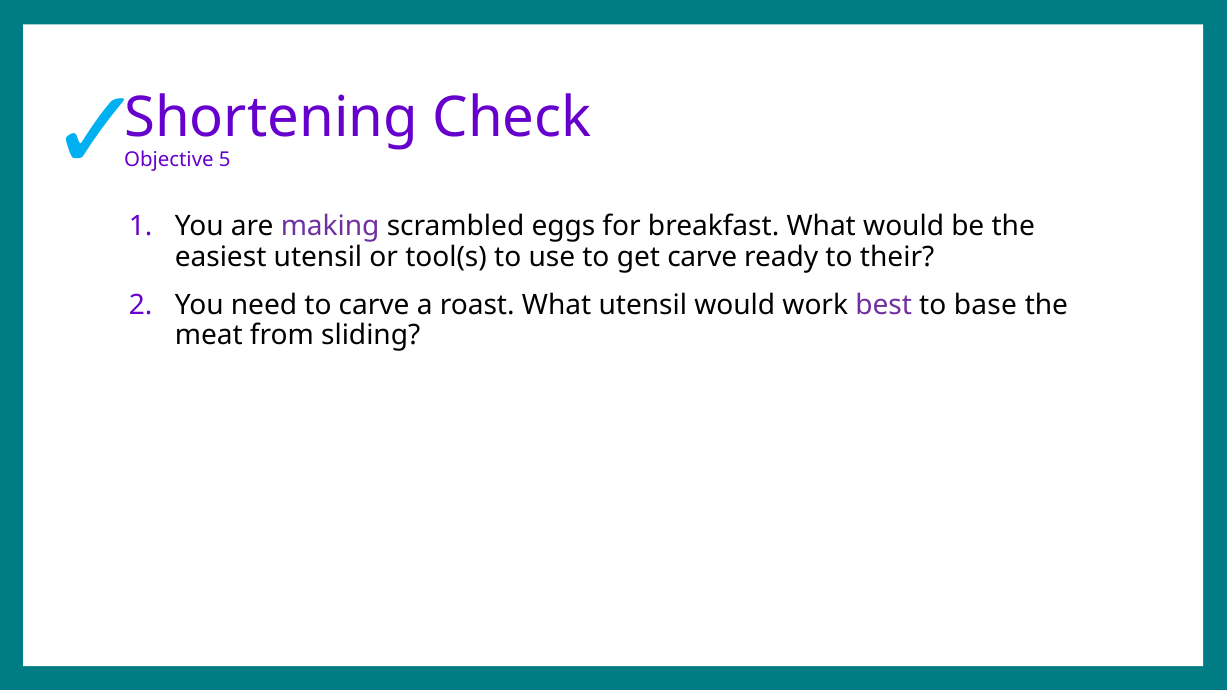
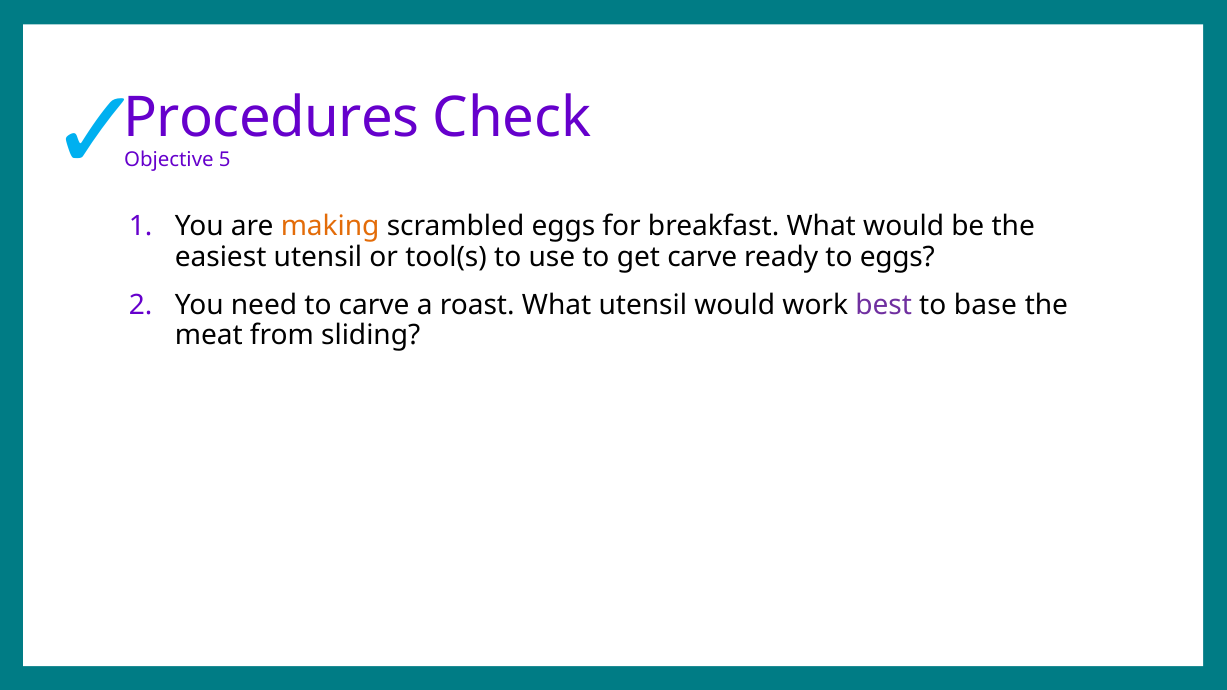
Shortening: Shortening -> Procedures
making colour: purple -> orange
to their: their -> eggs
